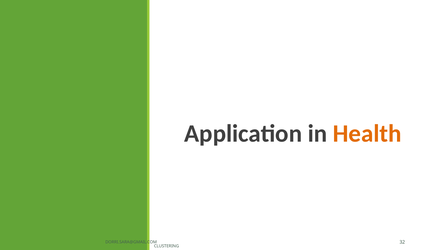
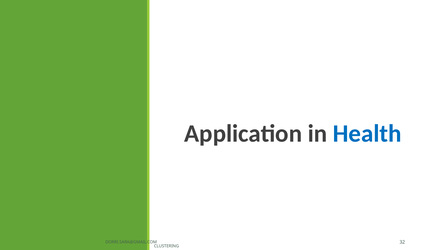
Health colour: orange -> blue
